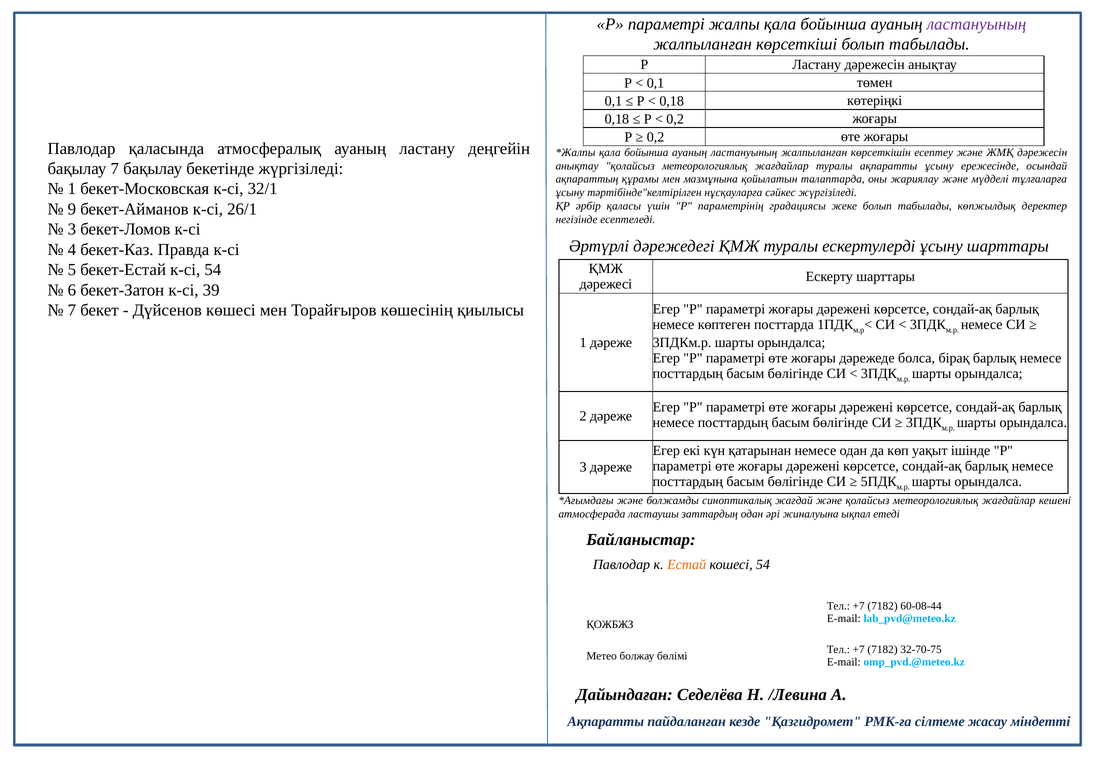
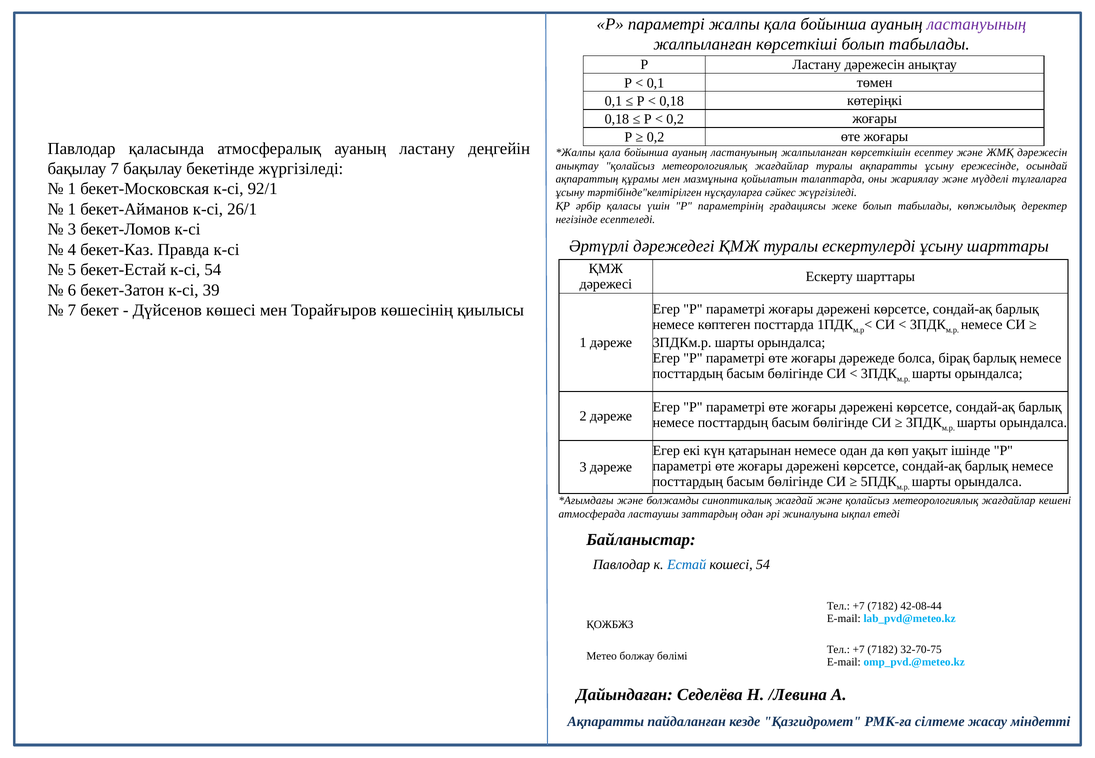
32/1: 32/1 -> 92/1
9 at (72, 209): 9 -> 1
Естай colour: orange -> blue
60-08-44: 60-08-44 -> 42-08-44
